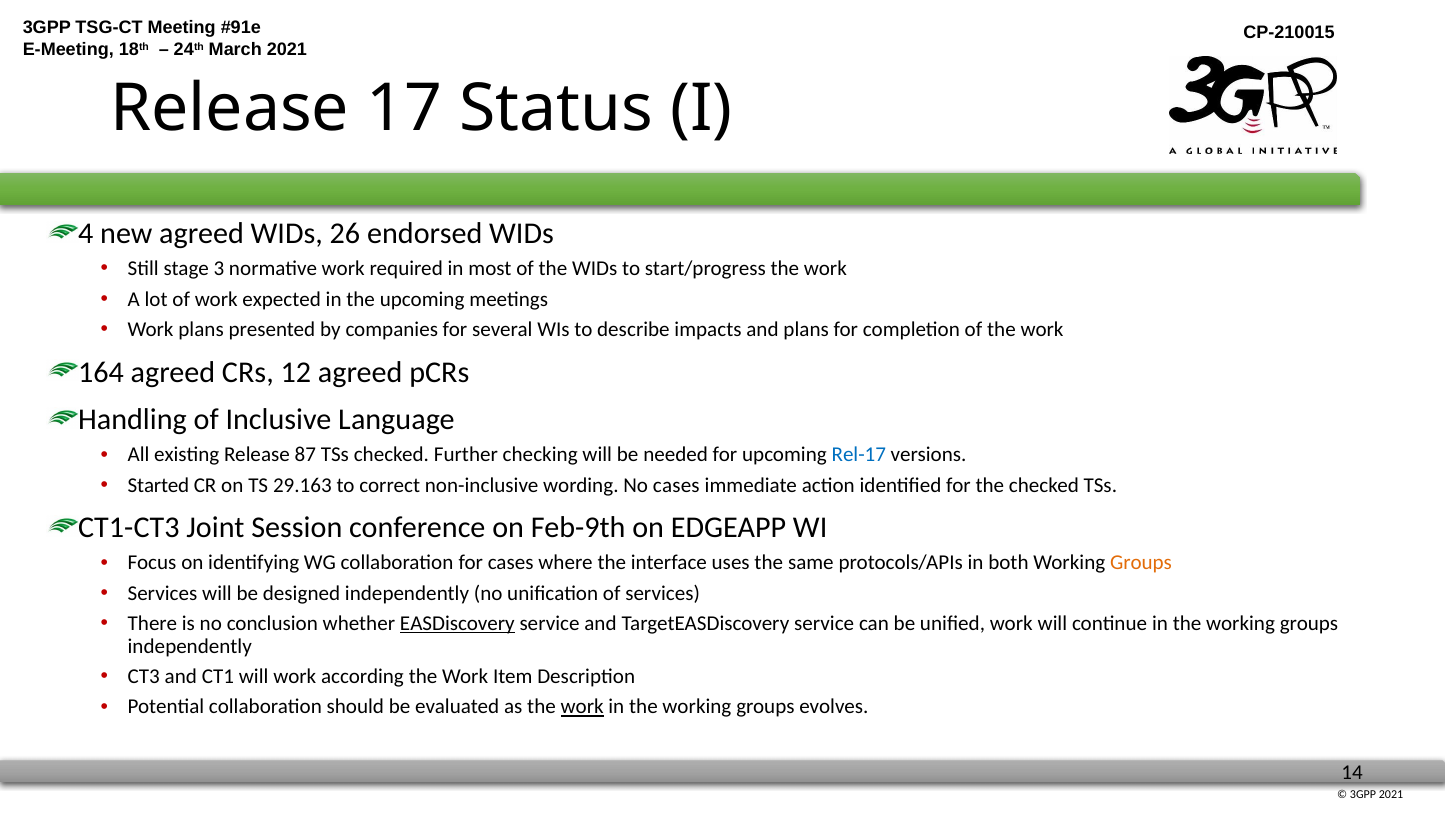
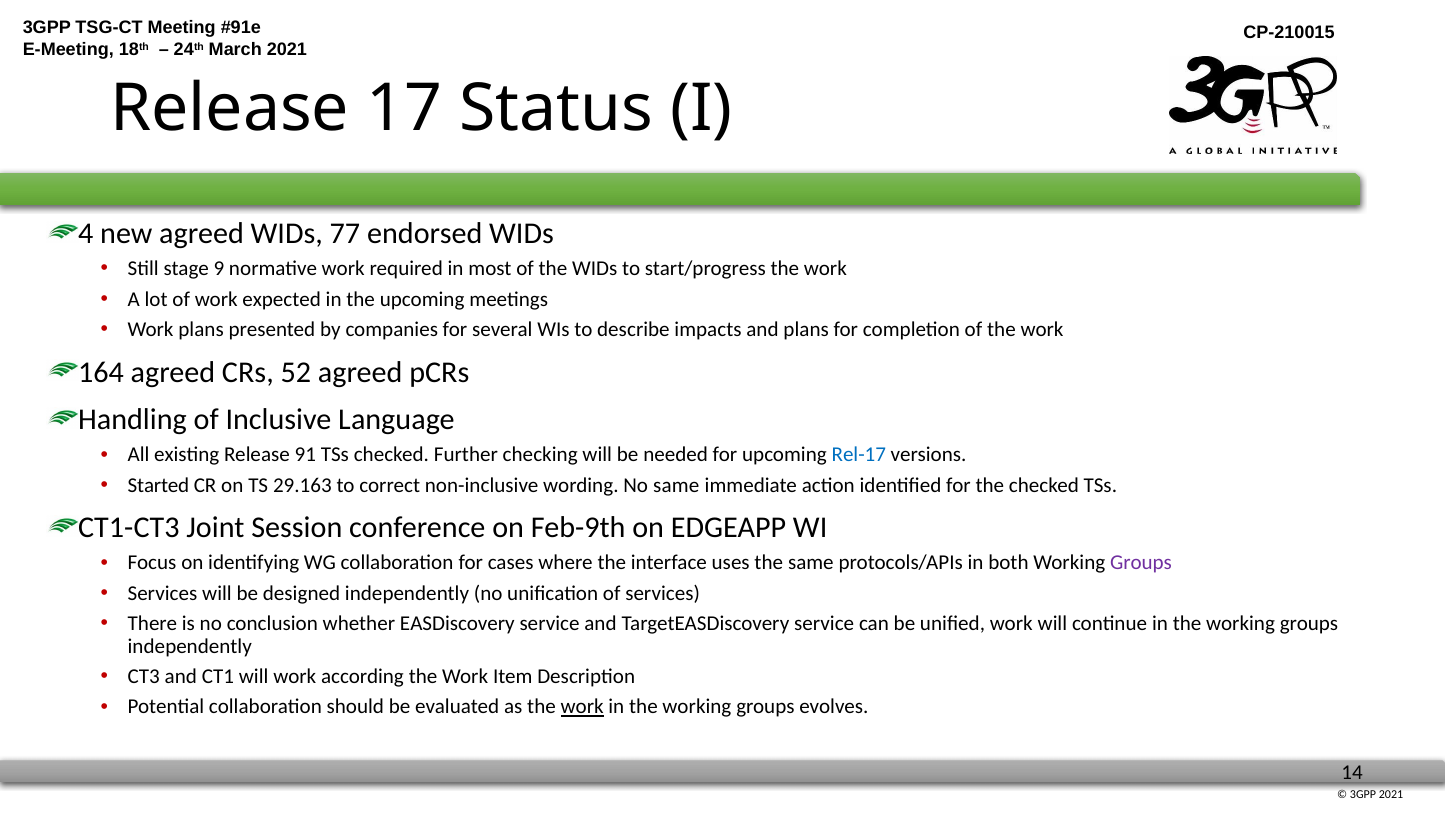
26: 26 -> 77
3: 3 -> 9
12: 12 -> 52
87: 87 -> 91
No cases: cases -> same
Groups at (1141, 563) colour: orange -> purple
EASDiscovery underline: present -> none
